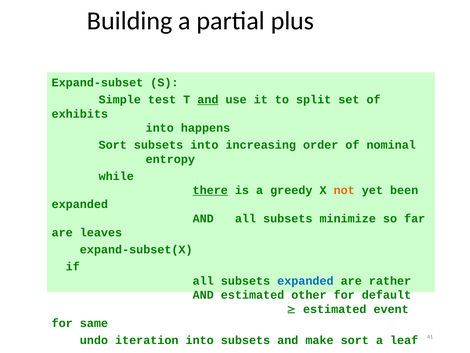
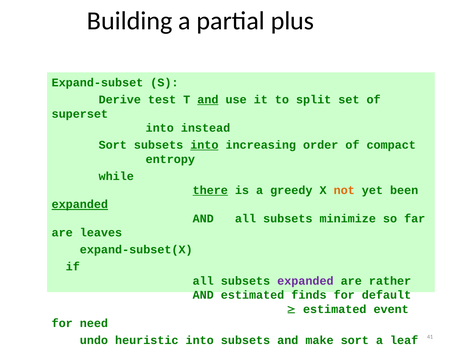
Simple: Simple -> Derive
exhibits: exhibits -> superset
happens: happens -> instead
into at (204, 145) underline: none -> present
nominal: nominal -> compact
expanded at (80, 204) underline: none -> present
expanded at (305, 280) colour: blue -> purple
other: other -> finds
same: same -> need
iteration: iteration -> heuristic
